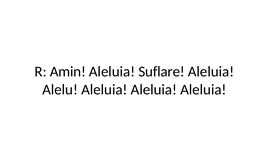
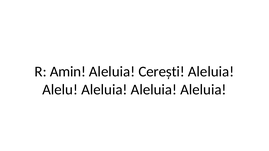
Suflare: Suflare -> Cerești
